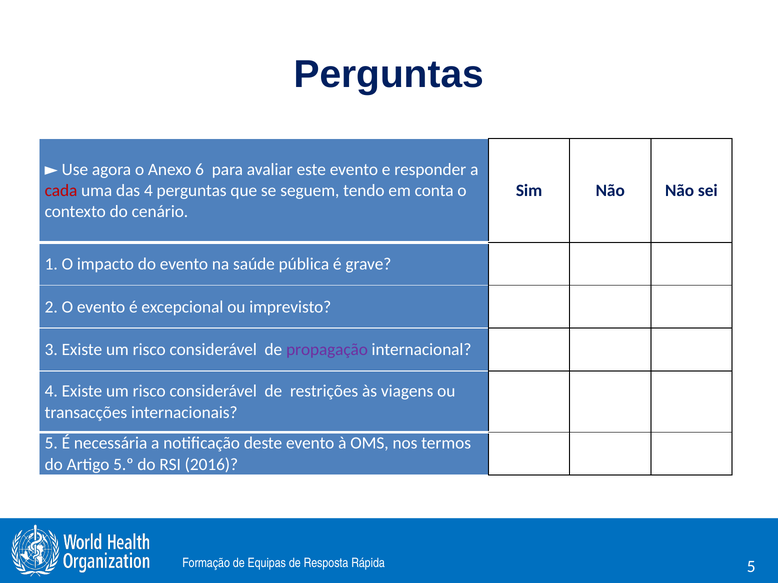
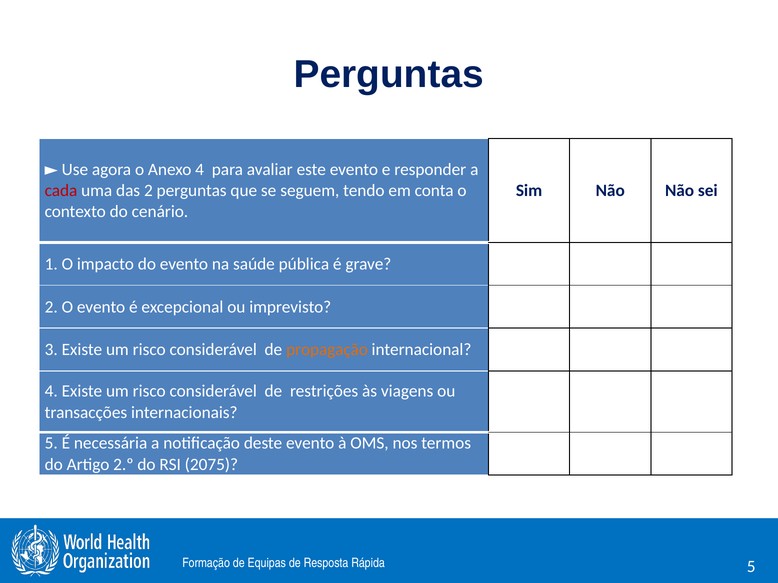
Anexo 6: 6 -> 4
das 4: 4 -> 2
propagação colour: purple -> orange
5.º: 5.º -> 2.º
2016: 2016 -> 2075
